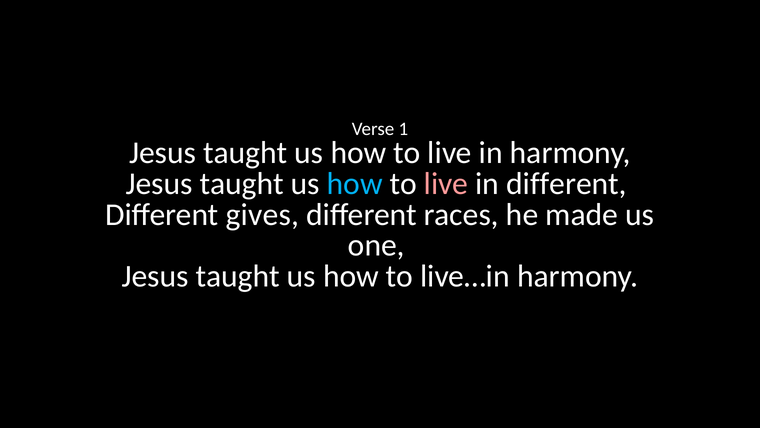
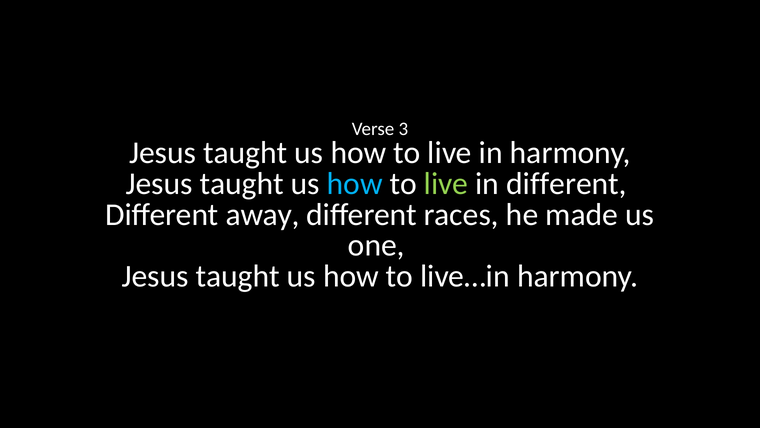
1: 1 -> 3
live at (446, 184) colour: pink -> light green
gives: gives -> away
